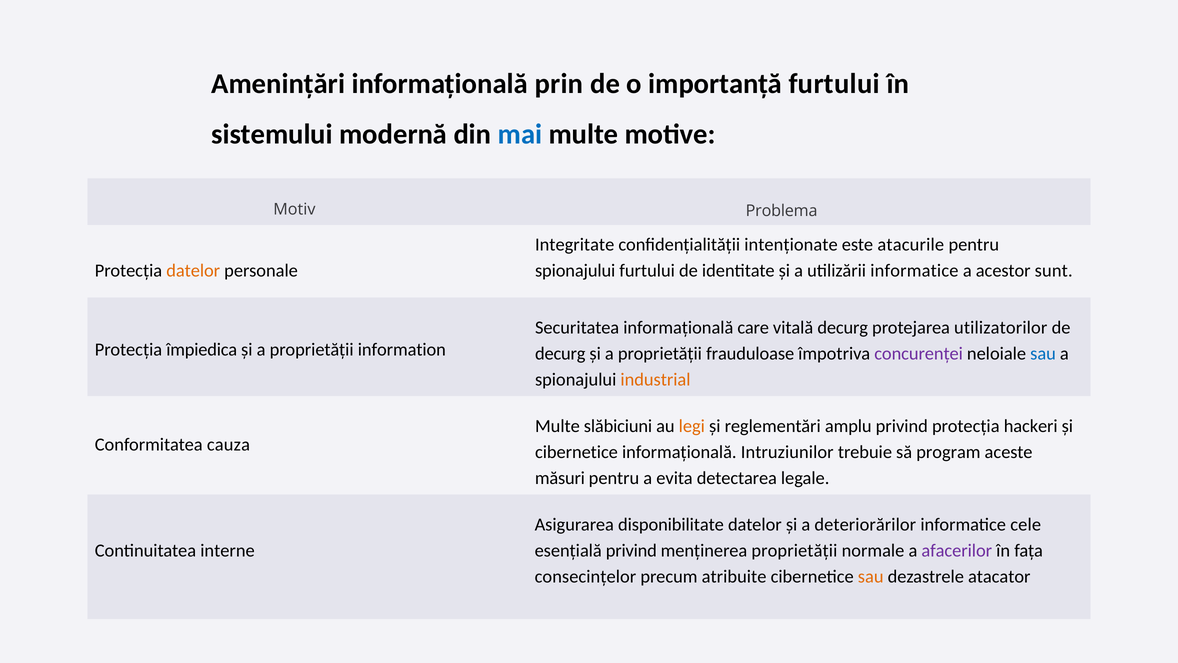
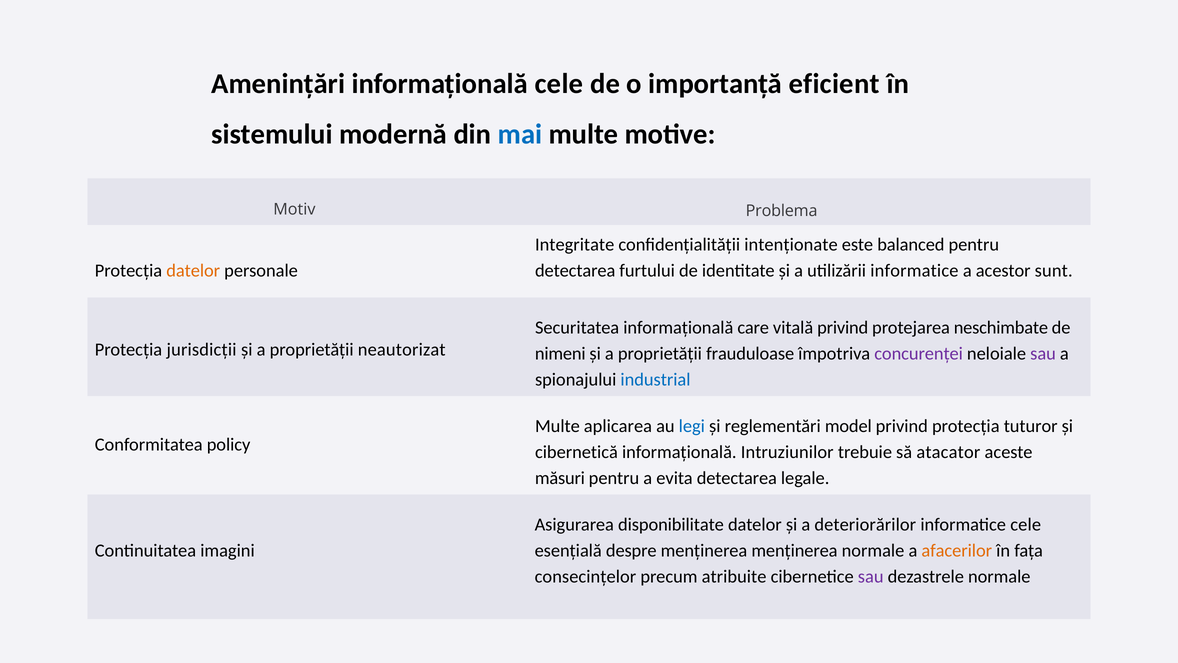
informațională prin: prin -> cele
importanță furtului: furtului -> eficient
atacurile: atacurile -> balanced
spionajului at (575, 271): spionajului -> detectarea
vitală decurg: decurg -> privind
utilizatorilor: utilizatorilor -> neschimbate
împiedica: împiedica -> jurisdicții
information: information -> neautorizat
decurg at (560, 353): decurg -> nimeni
sau at (1043, 353) colour: blue -> purple
industrial colour: orange -> blue
slăbiciuni: slăbiciuni -> aplicarea
legi colour: orange -> blue
amplu: amplu -> model
hackeri: hackeri -> tuturor
cauza: cauza -> policy
cibernetice at (576, 452): cibernetice -> cibernetică
program: program -> atacator
interne: interne -> imagini
esențială privind: privind -> despre
menținerea proprietății: proprietății -> menținerea
afacerilor colour: purple -> orange
sau at (871, 576) colour: orange -> purple
dezastrele atacator: atacator -> normale
